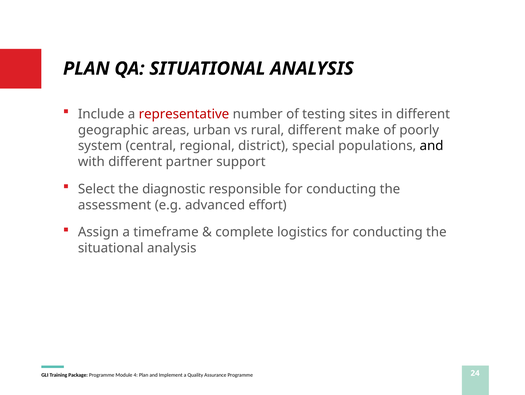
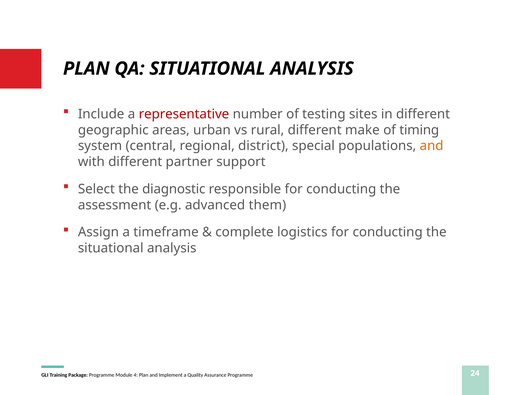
poorly: poorly -> timing
and at (432, 146) colour: black -> orange
effort: effort -> them
